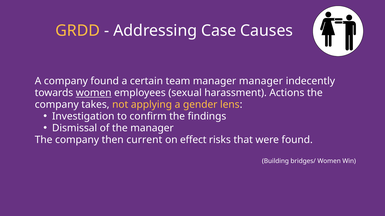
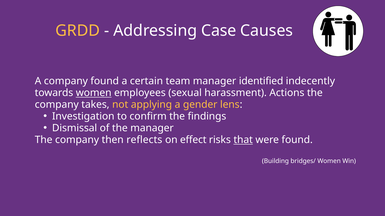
manager manager: manager -> identified
current: current -> reflects
that underline: none -> present
